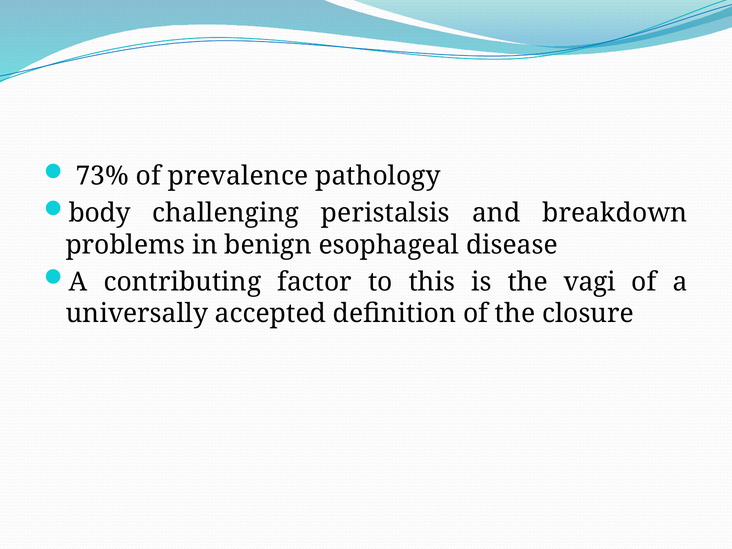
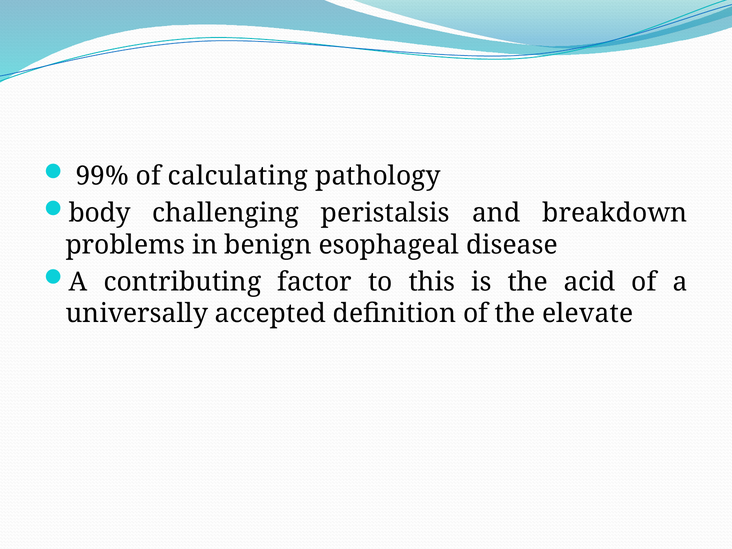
73%: 73% -> 99%
prevalence: prevalence -> calculating
vagi: vagi -> acid
closure: closure -> elevate
